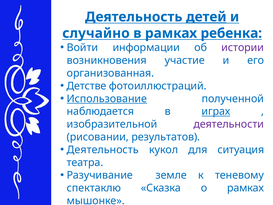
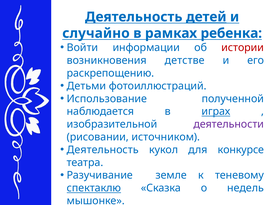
истории colour: purple -> red
участие: участие -> детстве
организованная: организованная -> раскрепощению
Детстве: Детстве -> Детьми
Использование underline: present -> none
рисовании результатов: результатов -> источником
ситуация: ситуация -> конкурсе
спектаклю underline: none -> present
о рамках: рамках -> недель
